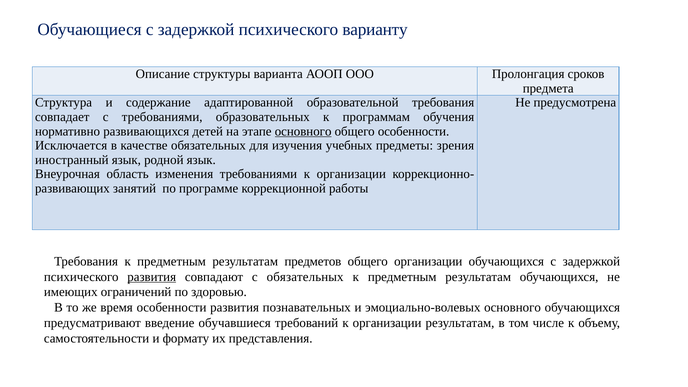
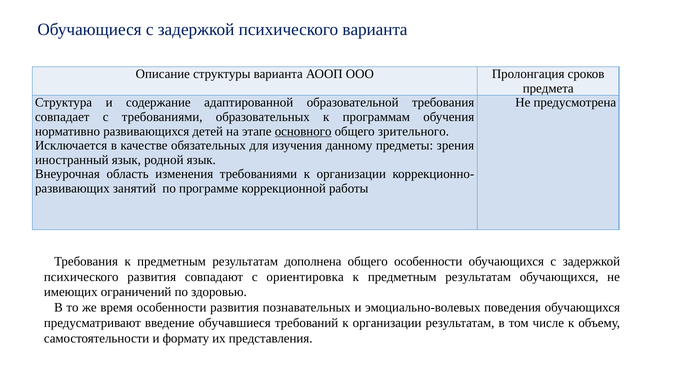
психического варианту: варианту -> варианта
общего особенности: особенности -> зрительного
учебных: учебных -> данному
предметов: предметов -> дополнена
общего организации: организации -> особенности
развития at (152, 277) underline: present -> none
с обязательных: обязательных -> ориентировка
эмоциально-волевых основного: основного -> поведения
